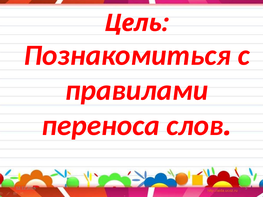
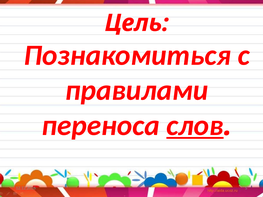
слов underline: none -> present
